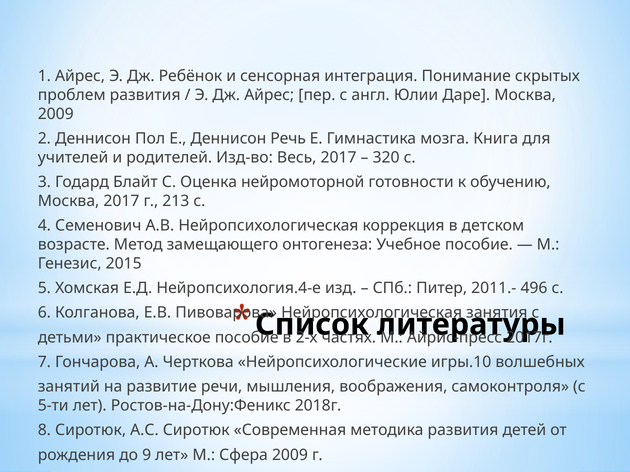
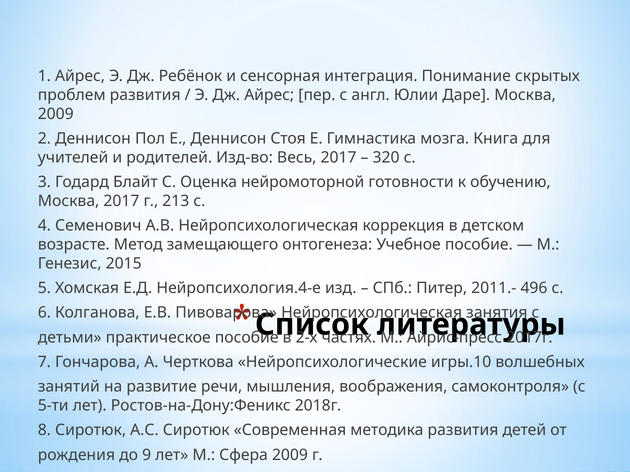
Речь: Речь -> Стоя
